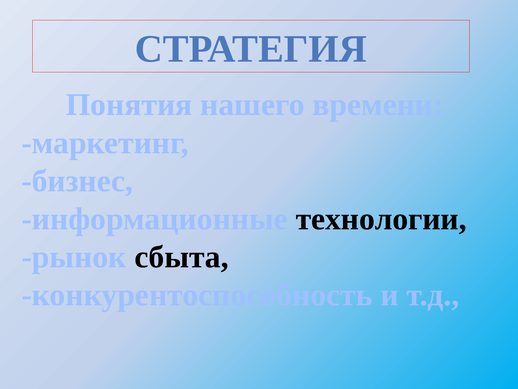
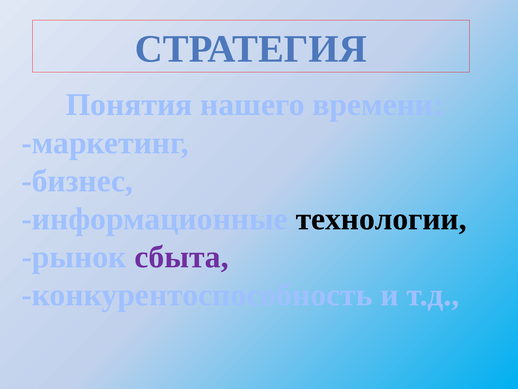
сбыта colour: black -> purple
